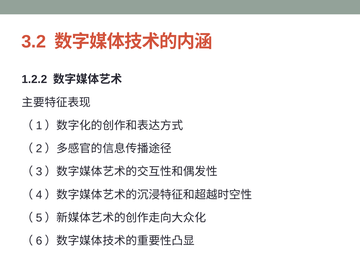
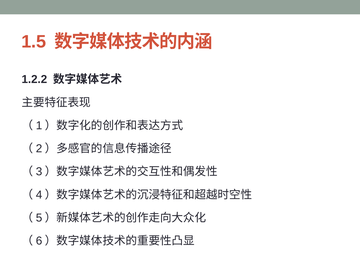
3.2: 3.2 -> 1.5
